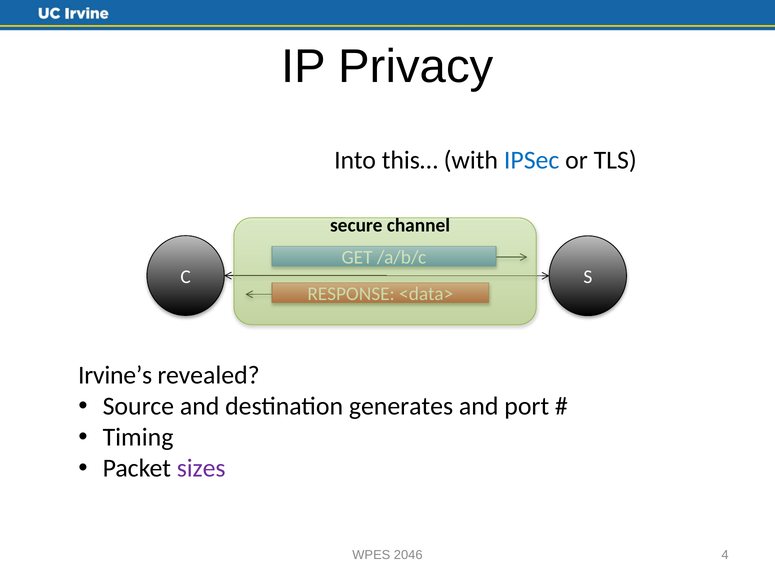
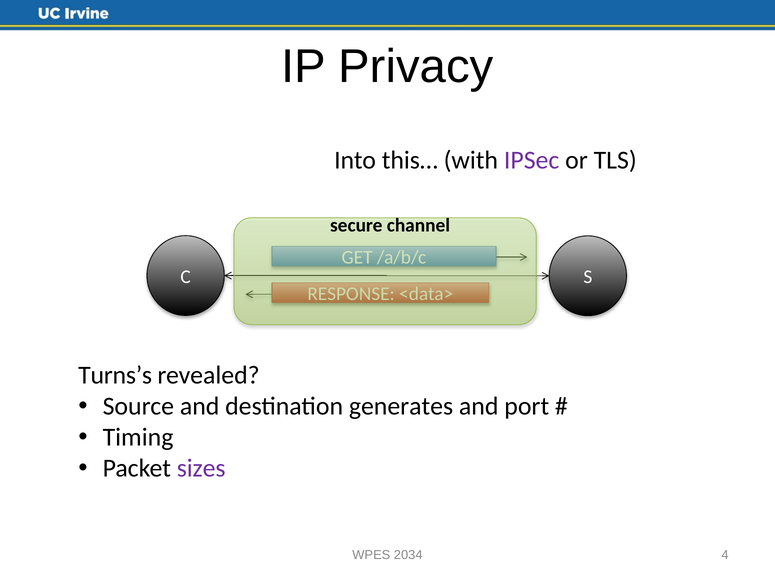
IPSec colour: blue -> purple
Irvine’s: Irvine’s -> Turns’s
2046: 2046 -> 2034
